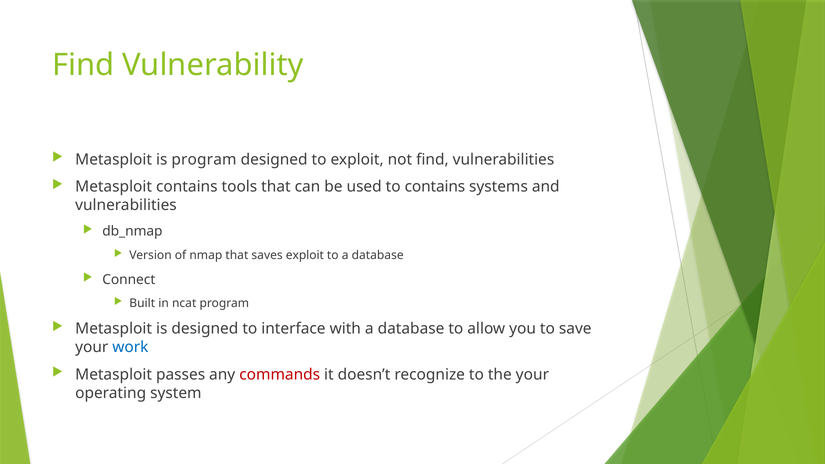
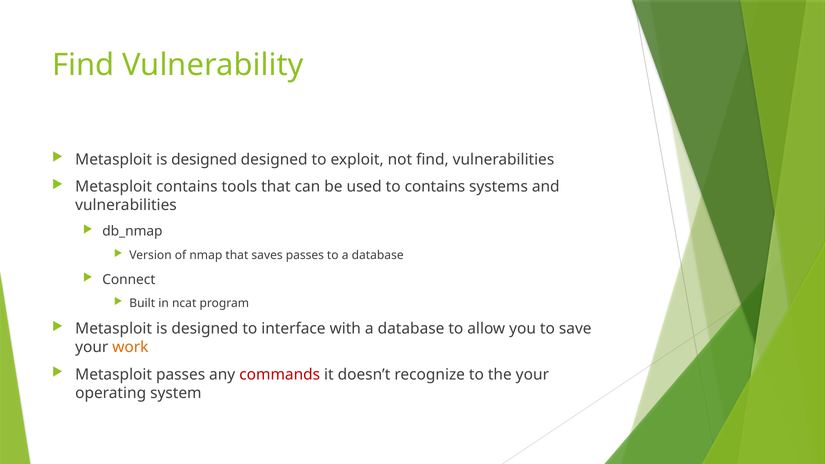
program at (204, 160): program -> designed
saves exploit: exploit -> passes
work colour: blue -> orange
